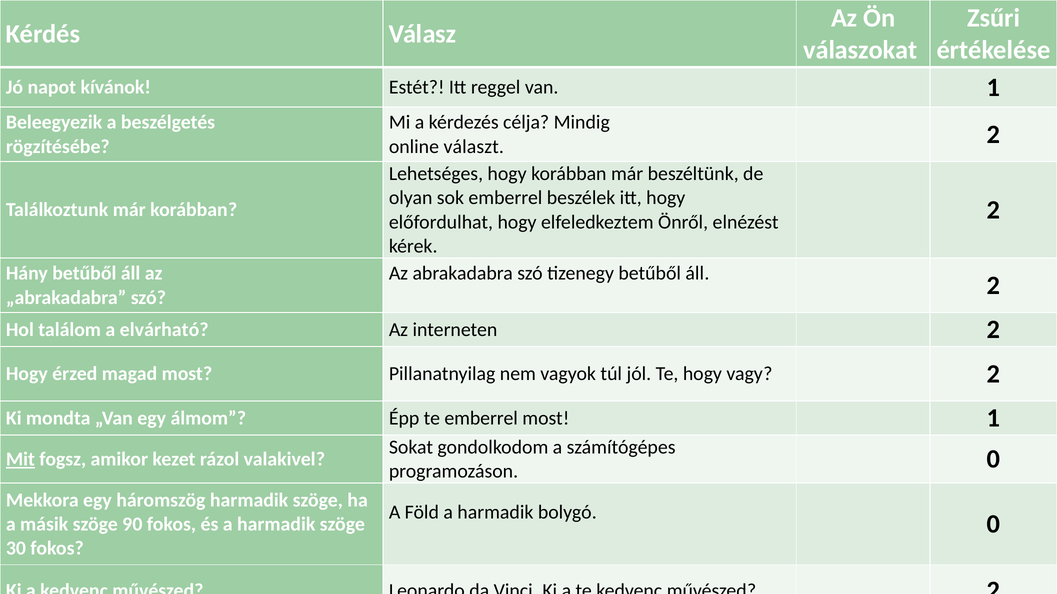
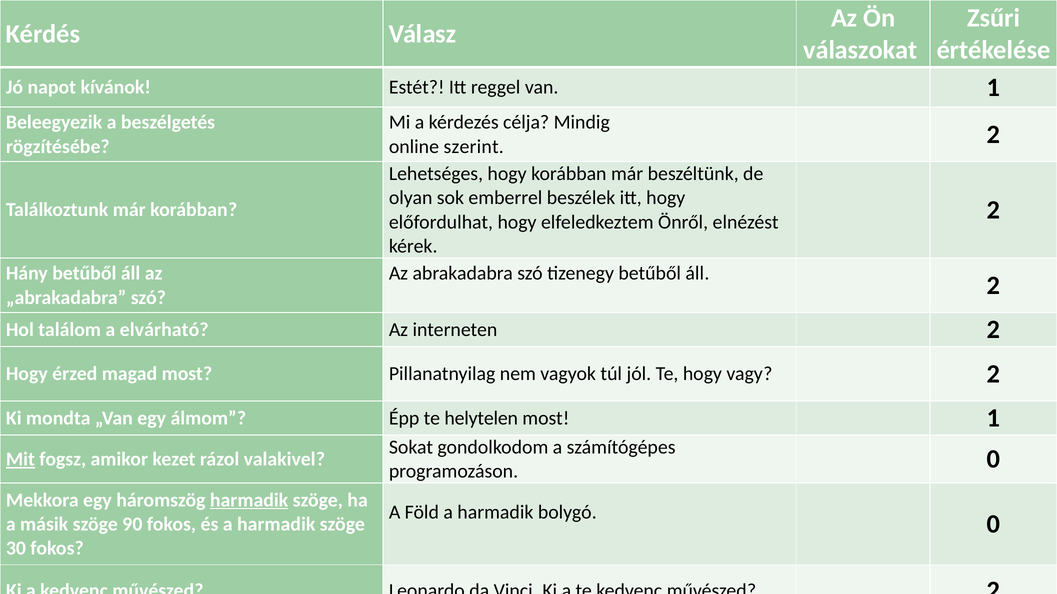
választ: választ -> szerint
te emberrel: emberrel -> helytelen
harmadik at (249, 501) underline: none -> present
